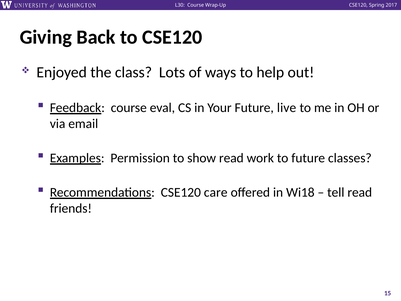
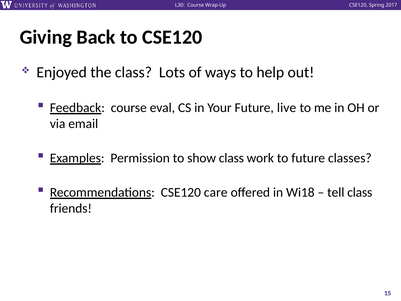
show read: read -> class
tell read: read -> class
